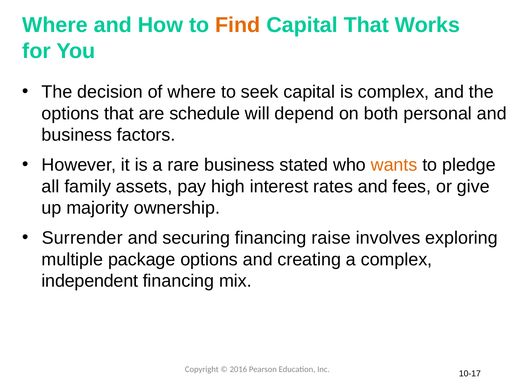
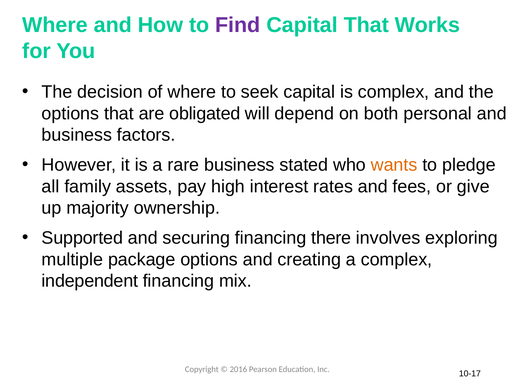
Find colour: orange -> purple
schedule: schedule -> obligated
Surrender: Surrender -> Supported
raise: raise -> there
